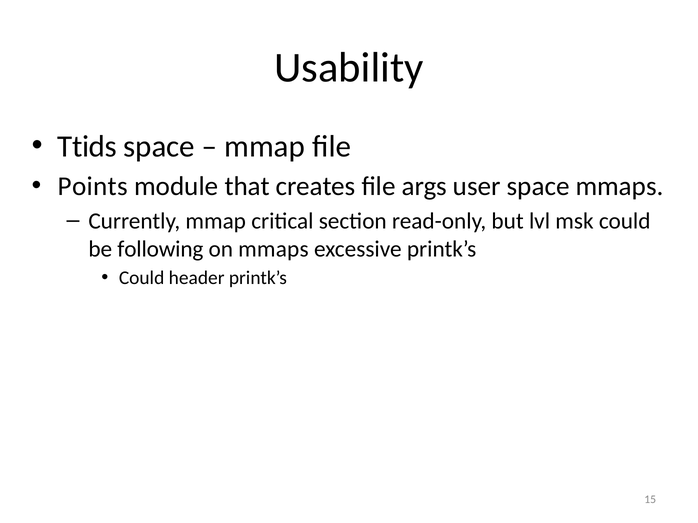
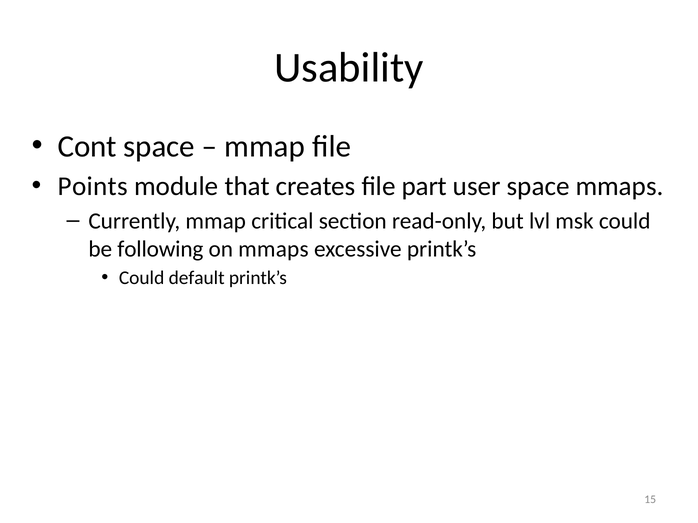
Ttids: Ttids -> Cont
args: args -> part
header: header -> default
